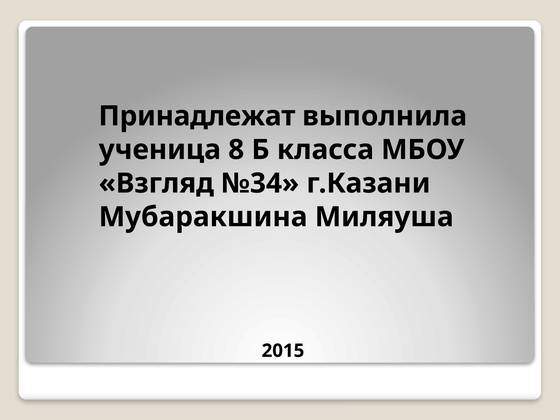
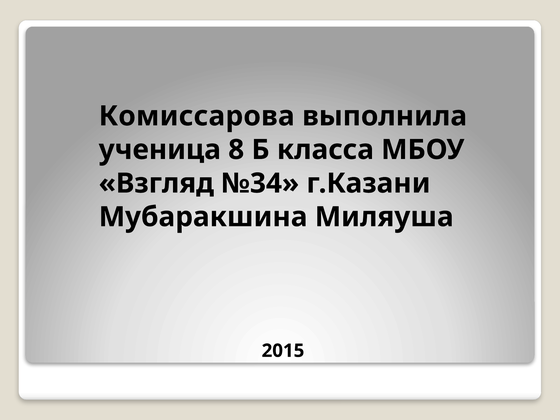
Принадлежат: Принадлежат -> Комиссарова
